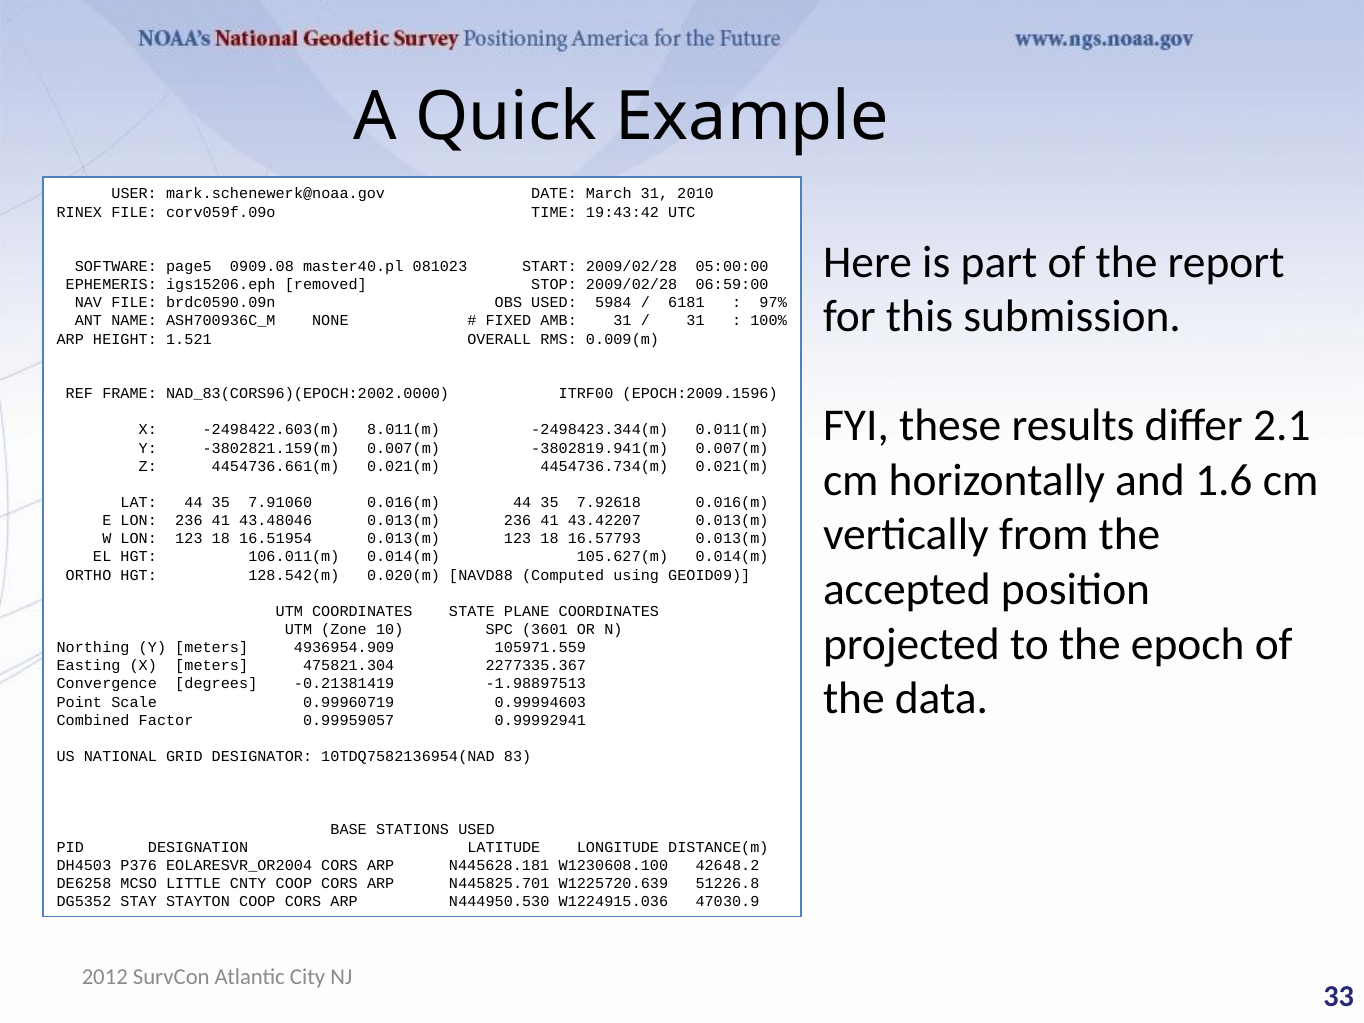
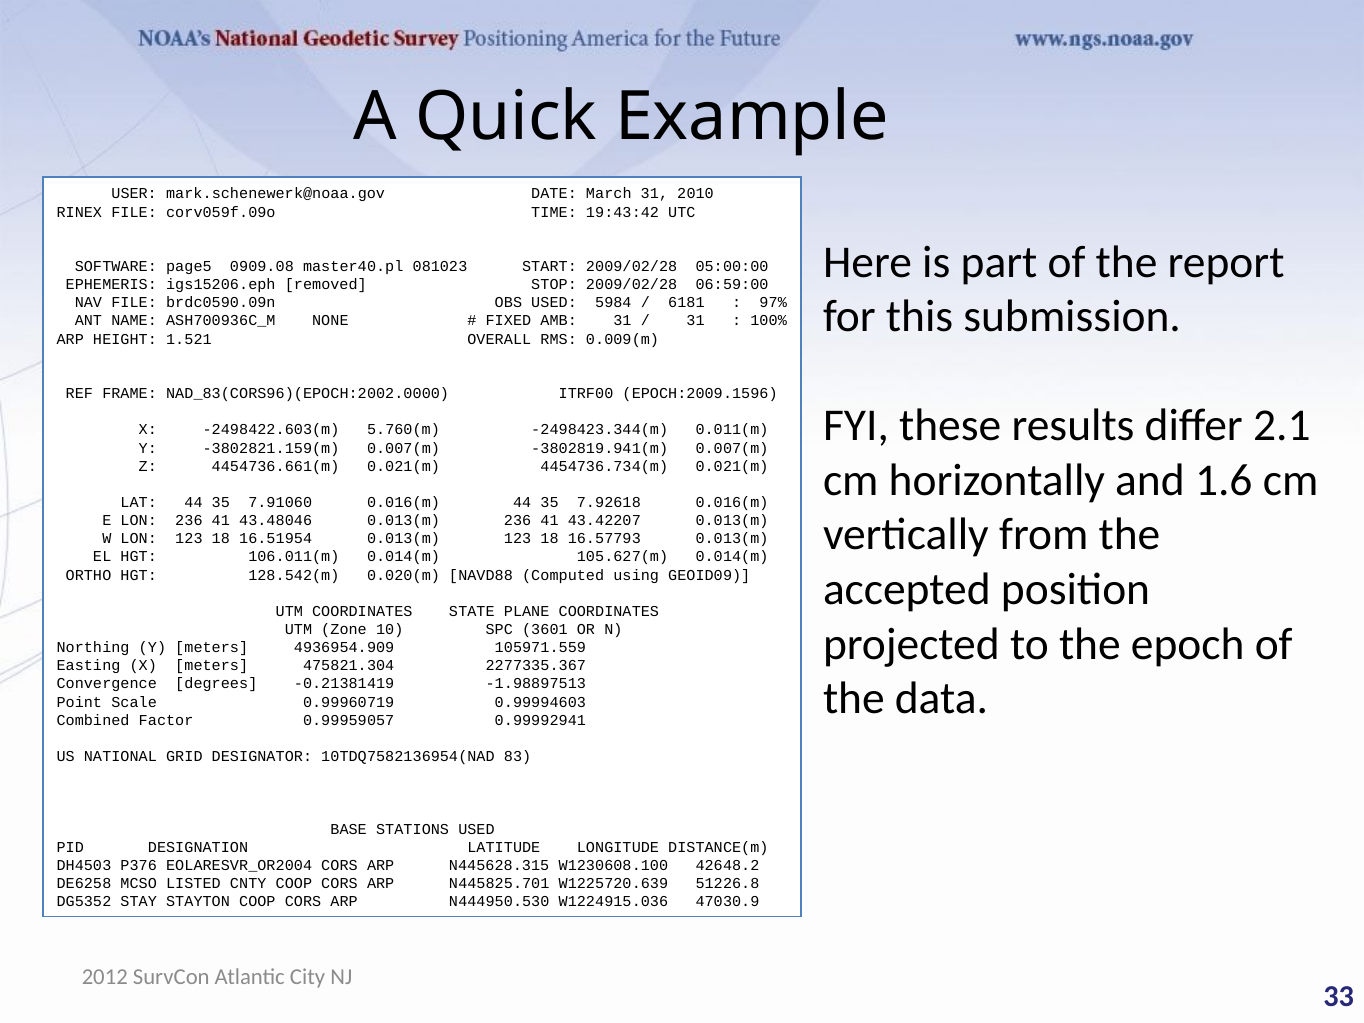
8.011(m: 8.011(m -> 5.760(m
N445628.181: N445628.181 -> N445628.315
LITTLE: LITTLE -> LISTED
